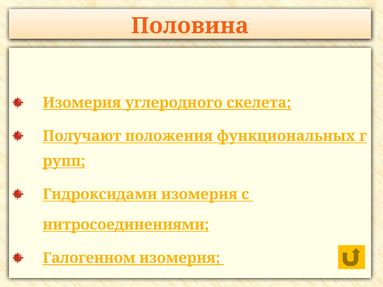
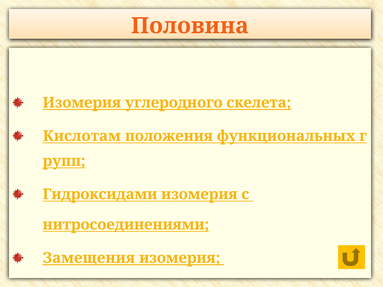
Получают: Получают -> Кислотам
Галогенном: Галогенном -> Замещения
